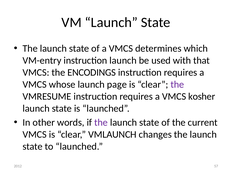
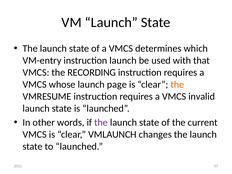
ENCODINGS: ENCODINGS -> RECORDING
the at (177, 84) colour: purple -> orange
kosher: kosher -> invalid
